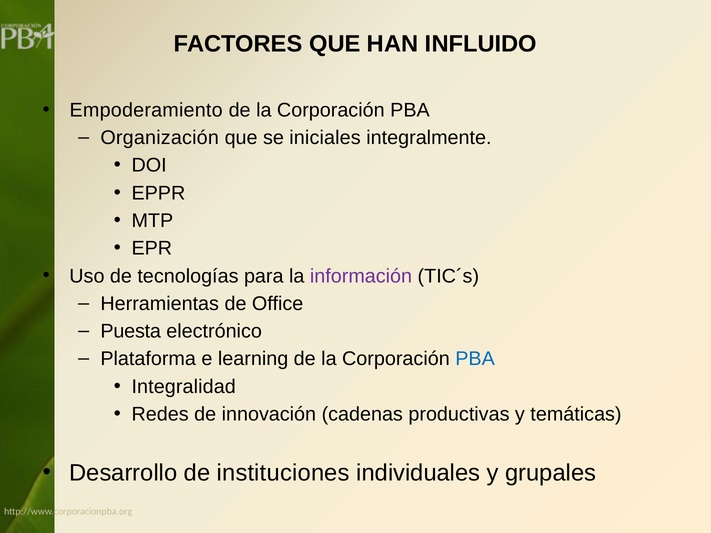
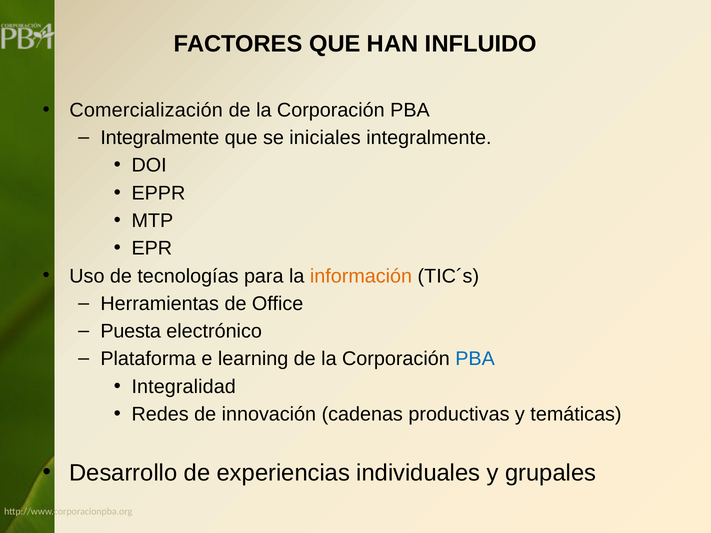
Empoderamiento: Empoderamiento -> Comercialización
Organización at (160, 138): Organización -> Integralmente
información colour: purple -> orange
instituciones: instituciones -> experiencias
